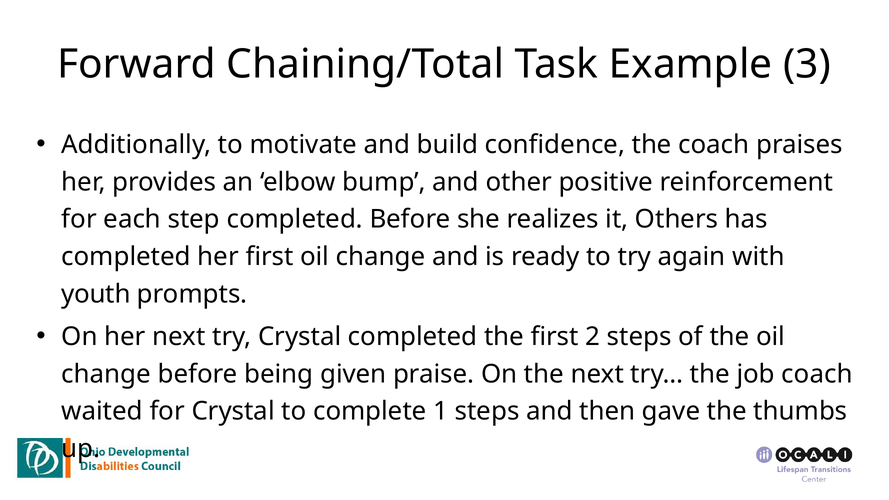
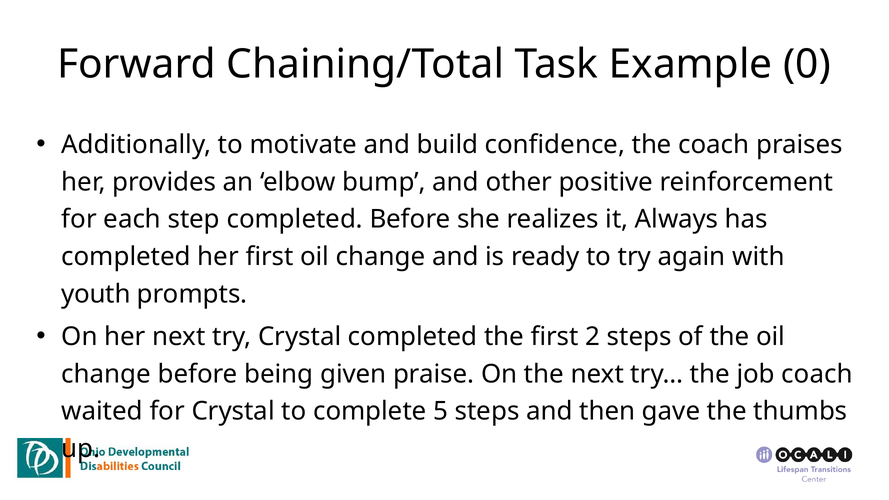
3: 3 -> 0
Others: Others -> Always
1: 1 -> 5
